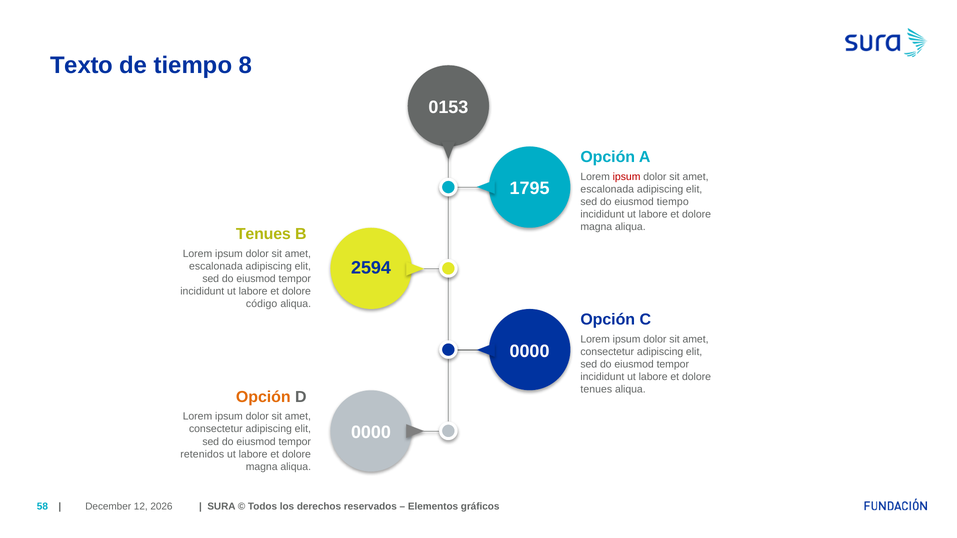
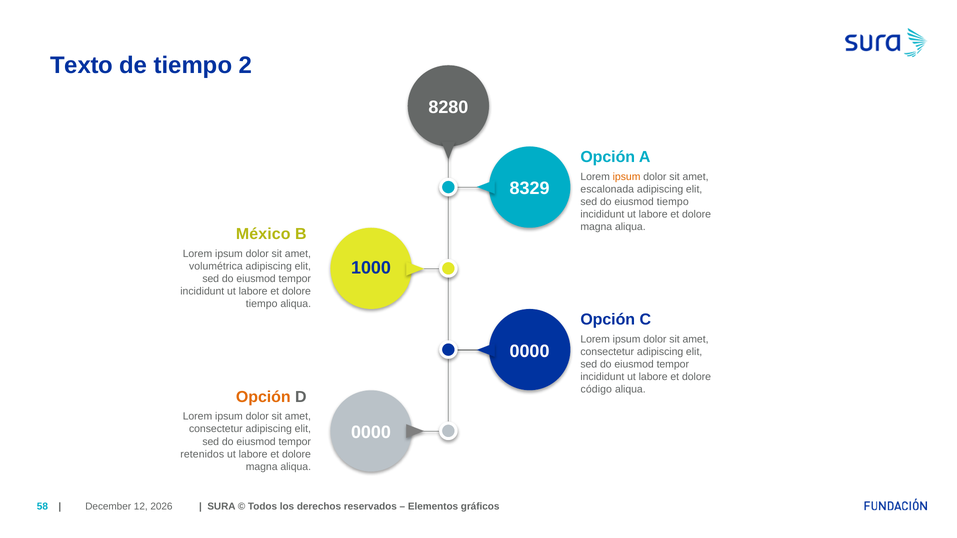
8: 8 -> 2
0153: 0153 -> 8280
ipsum at (627, 177) colour: red -> orange
1795: 1795 -> 8329
Tenues at (263, 234): Tenues -> México
2594: 2594 -> 1000
escalonada at (216, 267): escalonada -> volumétrica
código at (262, 304): código -> tiempo
tenues at (596, 390): tenues -> código
